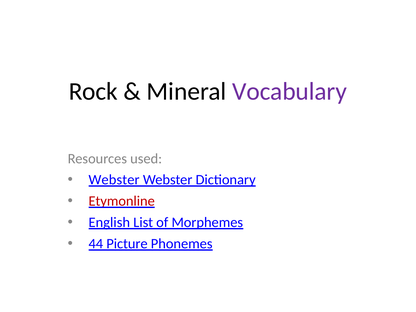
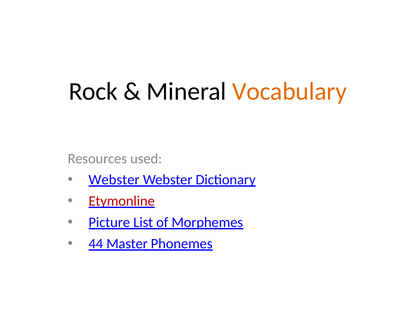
Vocabulary colour: purple -> orange
English: English -> Picture
Picture: Picture -> Master
